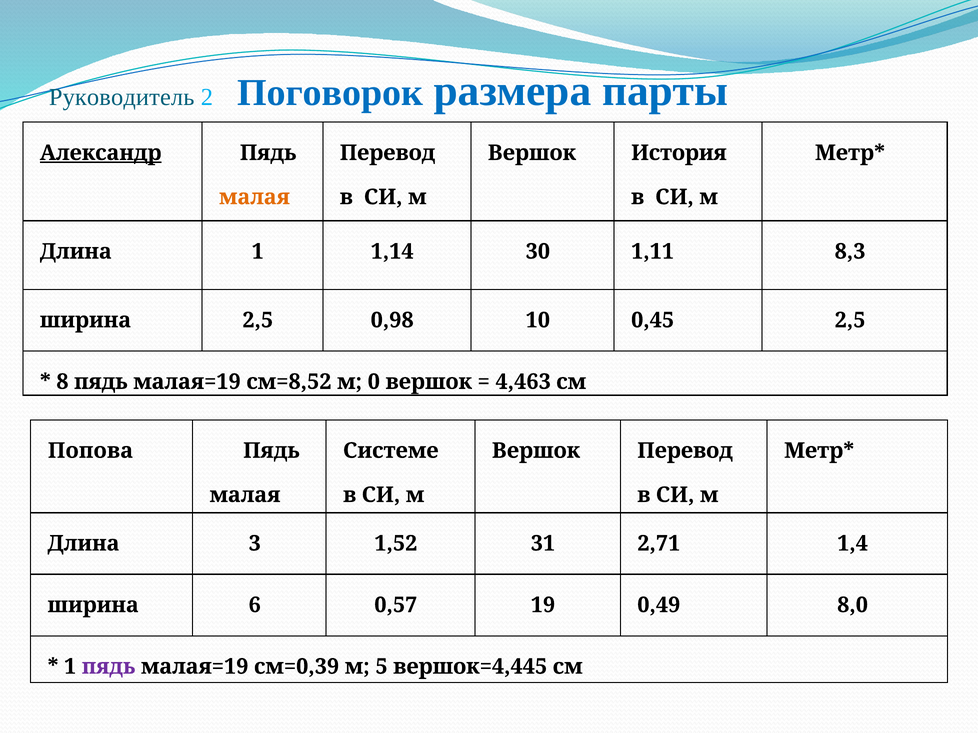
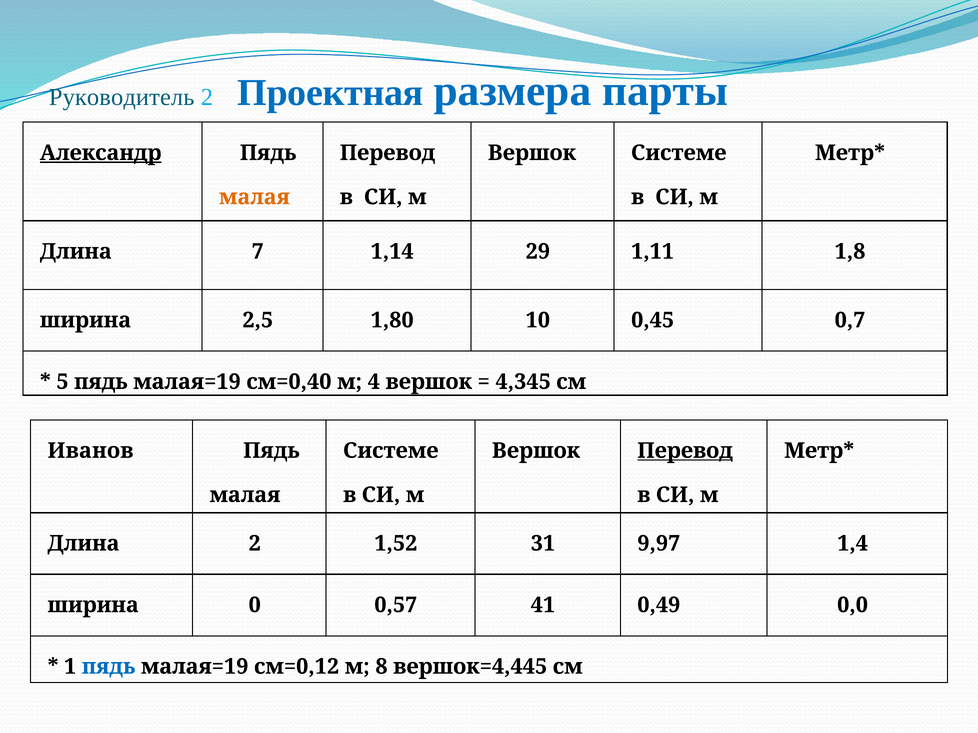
Поговорок: Поговорок -> Проектная
Вершок История: История -> Системе
Длина 1: 1 -> 7
30: 30 -> 29
8,3: 8,3 -> 1,8
0,98: 0,98 -> 1,80
0,45 2,5: 2,5 -> 0,7
8: 8 -> 5
см=8,52: см=8,52 -> см=0,40
0: 0 -> 4
4,463: 4,463 -> 4,345
Попова: Попова -> Иванов
Перевод at (685, 451) underline: none -> present
Длина 3: 3 -> 2
2,71: 2,71 -> 9,97
6: 6 -> 0
19: 19 -> 41
8,0: 8,0 -> 0,0
пядь at (109, 667) colour: purple -> blue
см=0,39: см=0,39 -> см=0,12
5: 5 -> 8
